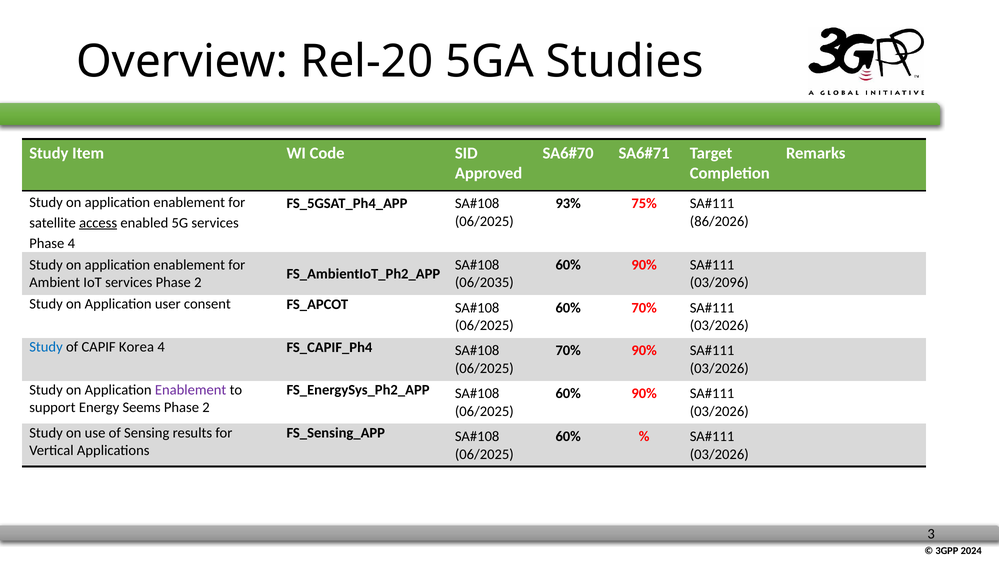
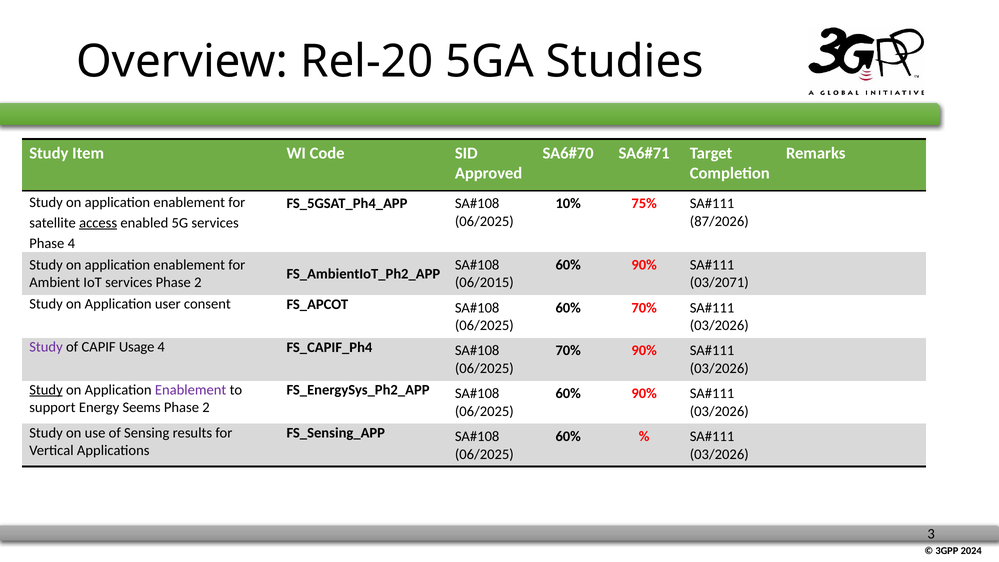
93%: 93% -> 10%
86/2026: 86/2026 -> 87/2026
06/2035: 06/2035 -> 06/2015
03/2096: 03/2096 -> 03/2071
Study at (46, 347) colour: blue -> purple
Korea: Korea -> Usage
Study at (46, 390) underline: none -> present
